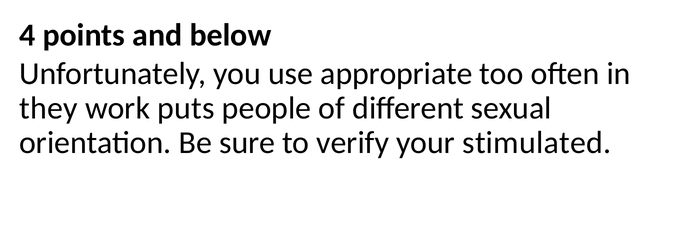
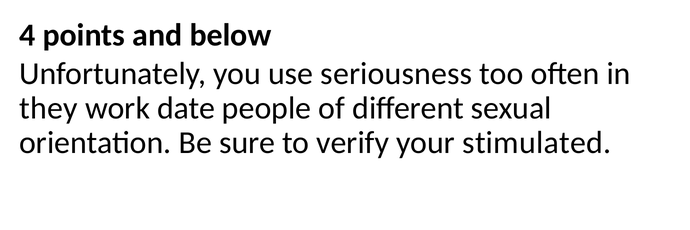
appropriate: appropriate -> seriousness
puts: puts -> date
